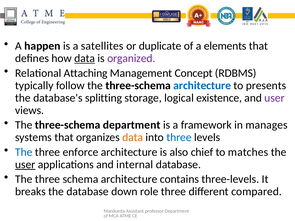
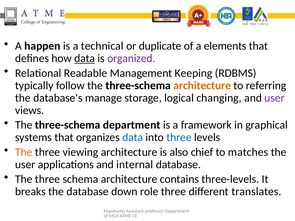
satellites: satellites -> technical
Attaching: Attaching -> Readable
Concept: Concept -> Keeping
architecture at (202, 86) colour: blue -> orange
presents: presents -> referring
splitting: splitting -> manage
existence: existence -> changing
manages: manages -> graphical
data at (133, 137) colour: orange -> blue
The at (24, 152) colour: blue -> orange
enforce: enforce -> viewing
user at (25, 165) underline: present -> none
compared: compared -> translates
